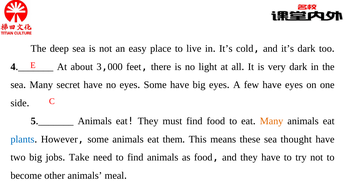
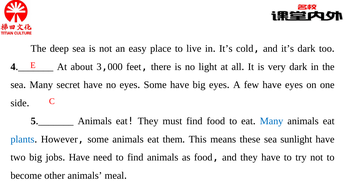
Many at (272, 121) colour: orange -> blue
thought: thought -> sunlight
Take at (79, 157): Take -> Have
